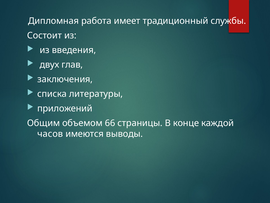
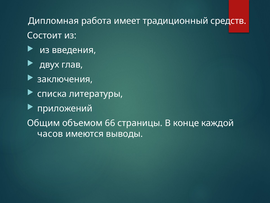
службы: службы -> средств
